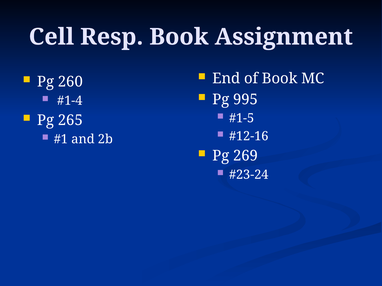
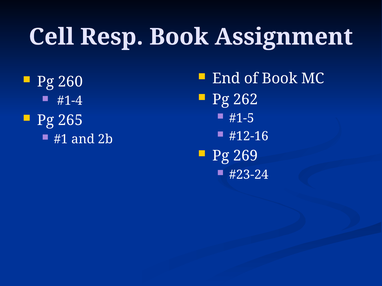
995: 995 -> 262
